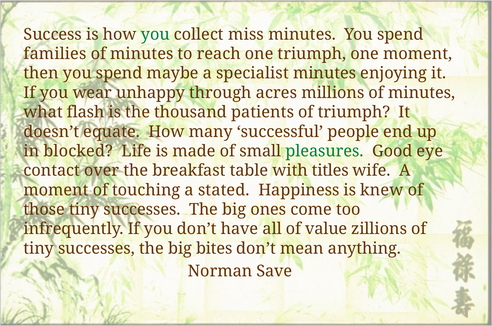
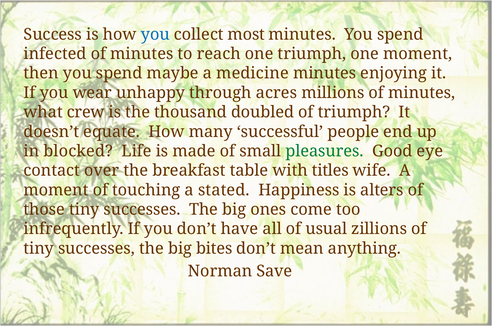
you at (155, 34) colour: green -> blue
miss: miss -> most
families: families -> infected
specialist: specialist -> medicine
flash: flash -> crew
patients: patients -> doubled
knew: knew -> alters
value: value -> usual
